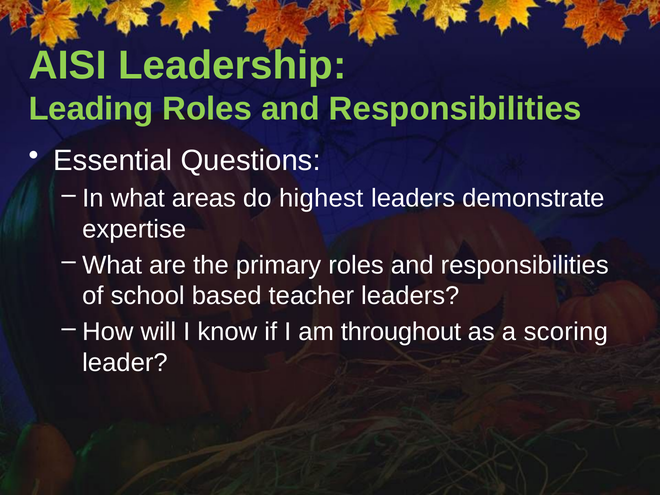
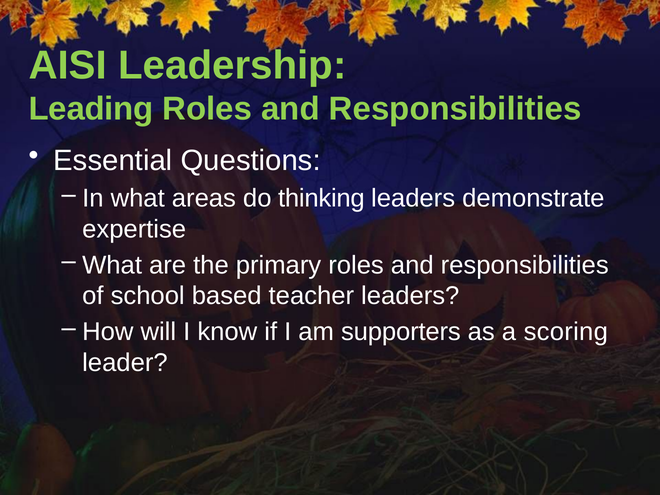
highest: highest -> thinking
throughout: throughout -> supporters
